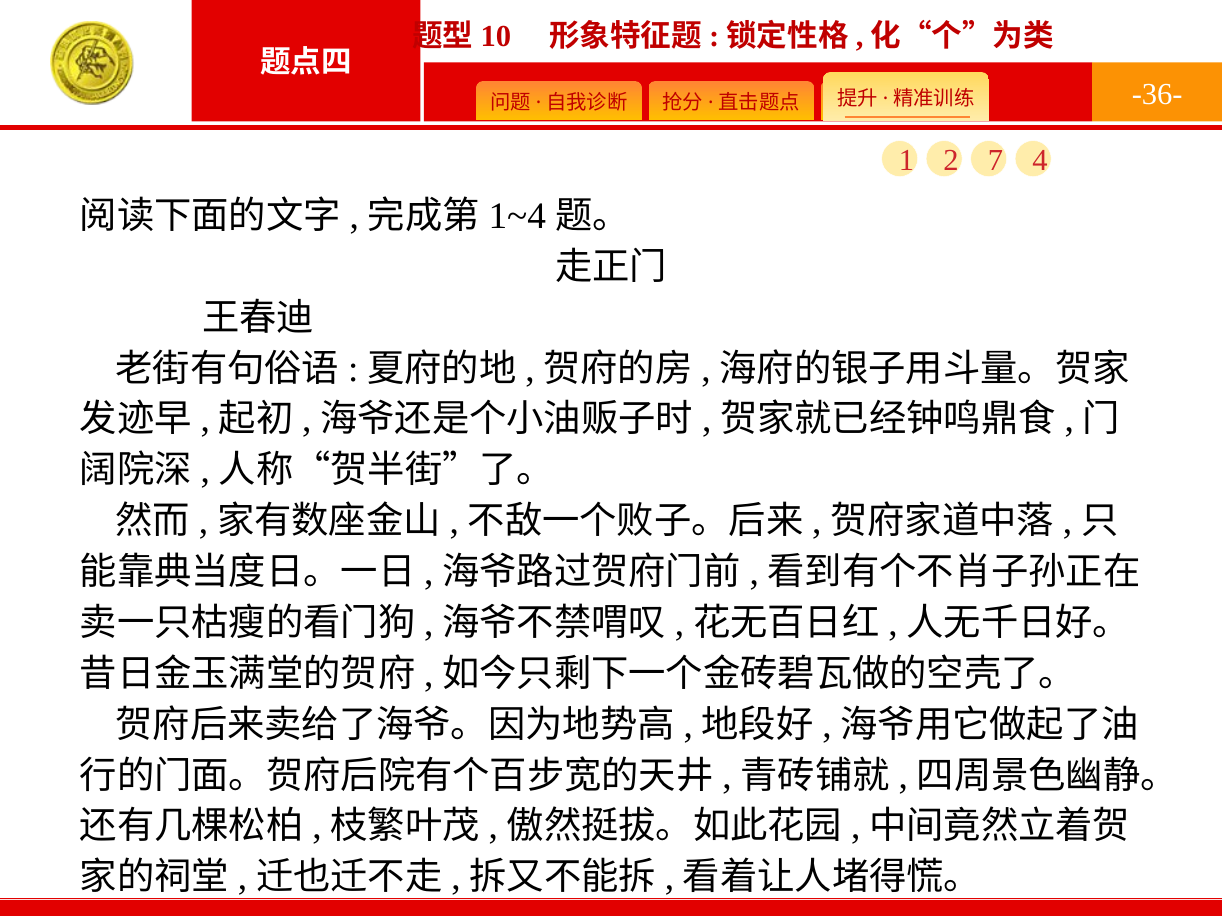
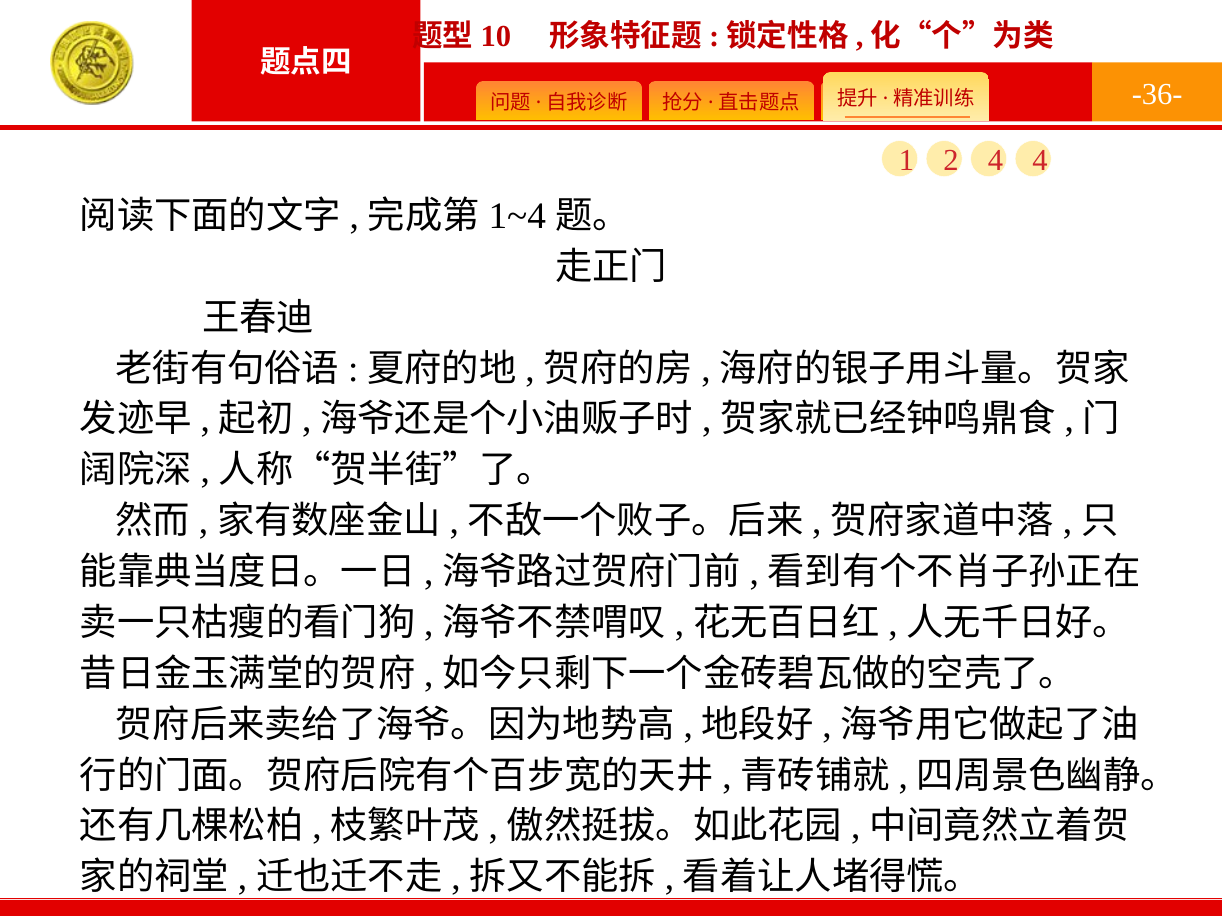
2 7: 7 -> 4
